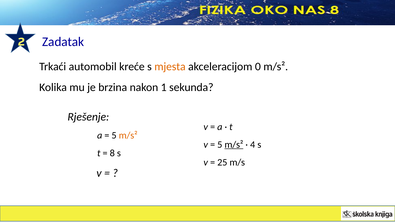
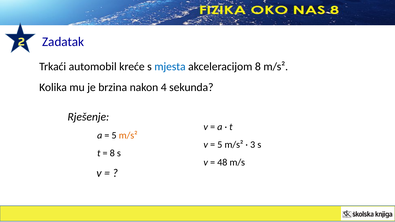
mjesta colour: orange -> blue
akceleracijom 0: 0 -> 8
1: 1 -> 4
m/s² at (234, 145) underline: present -> none
4: 4 -> 3
25: 25 -> 48
